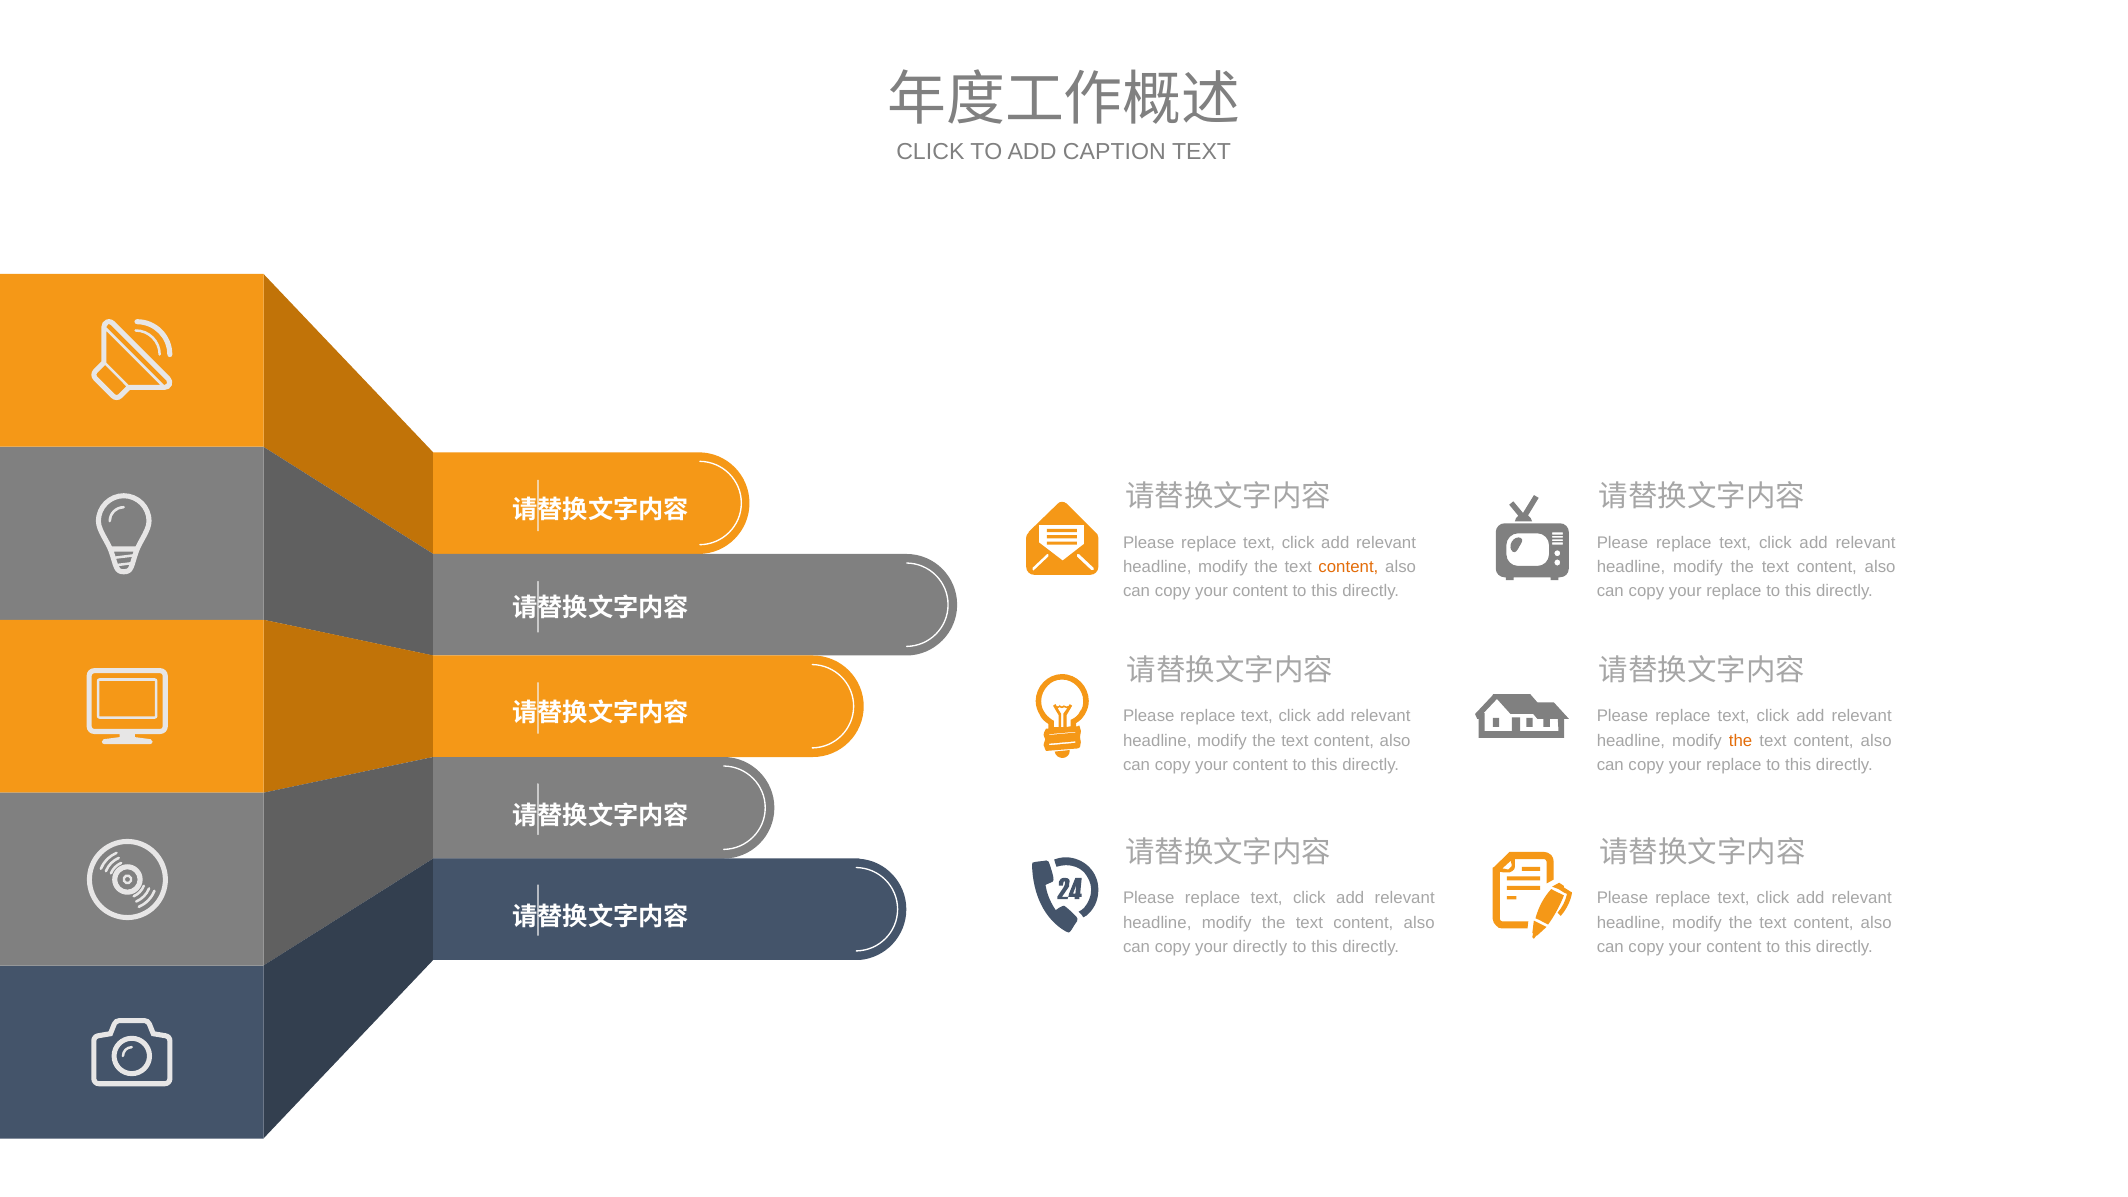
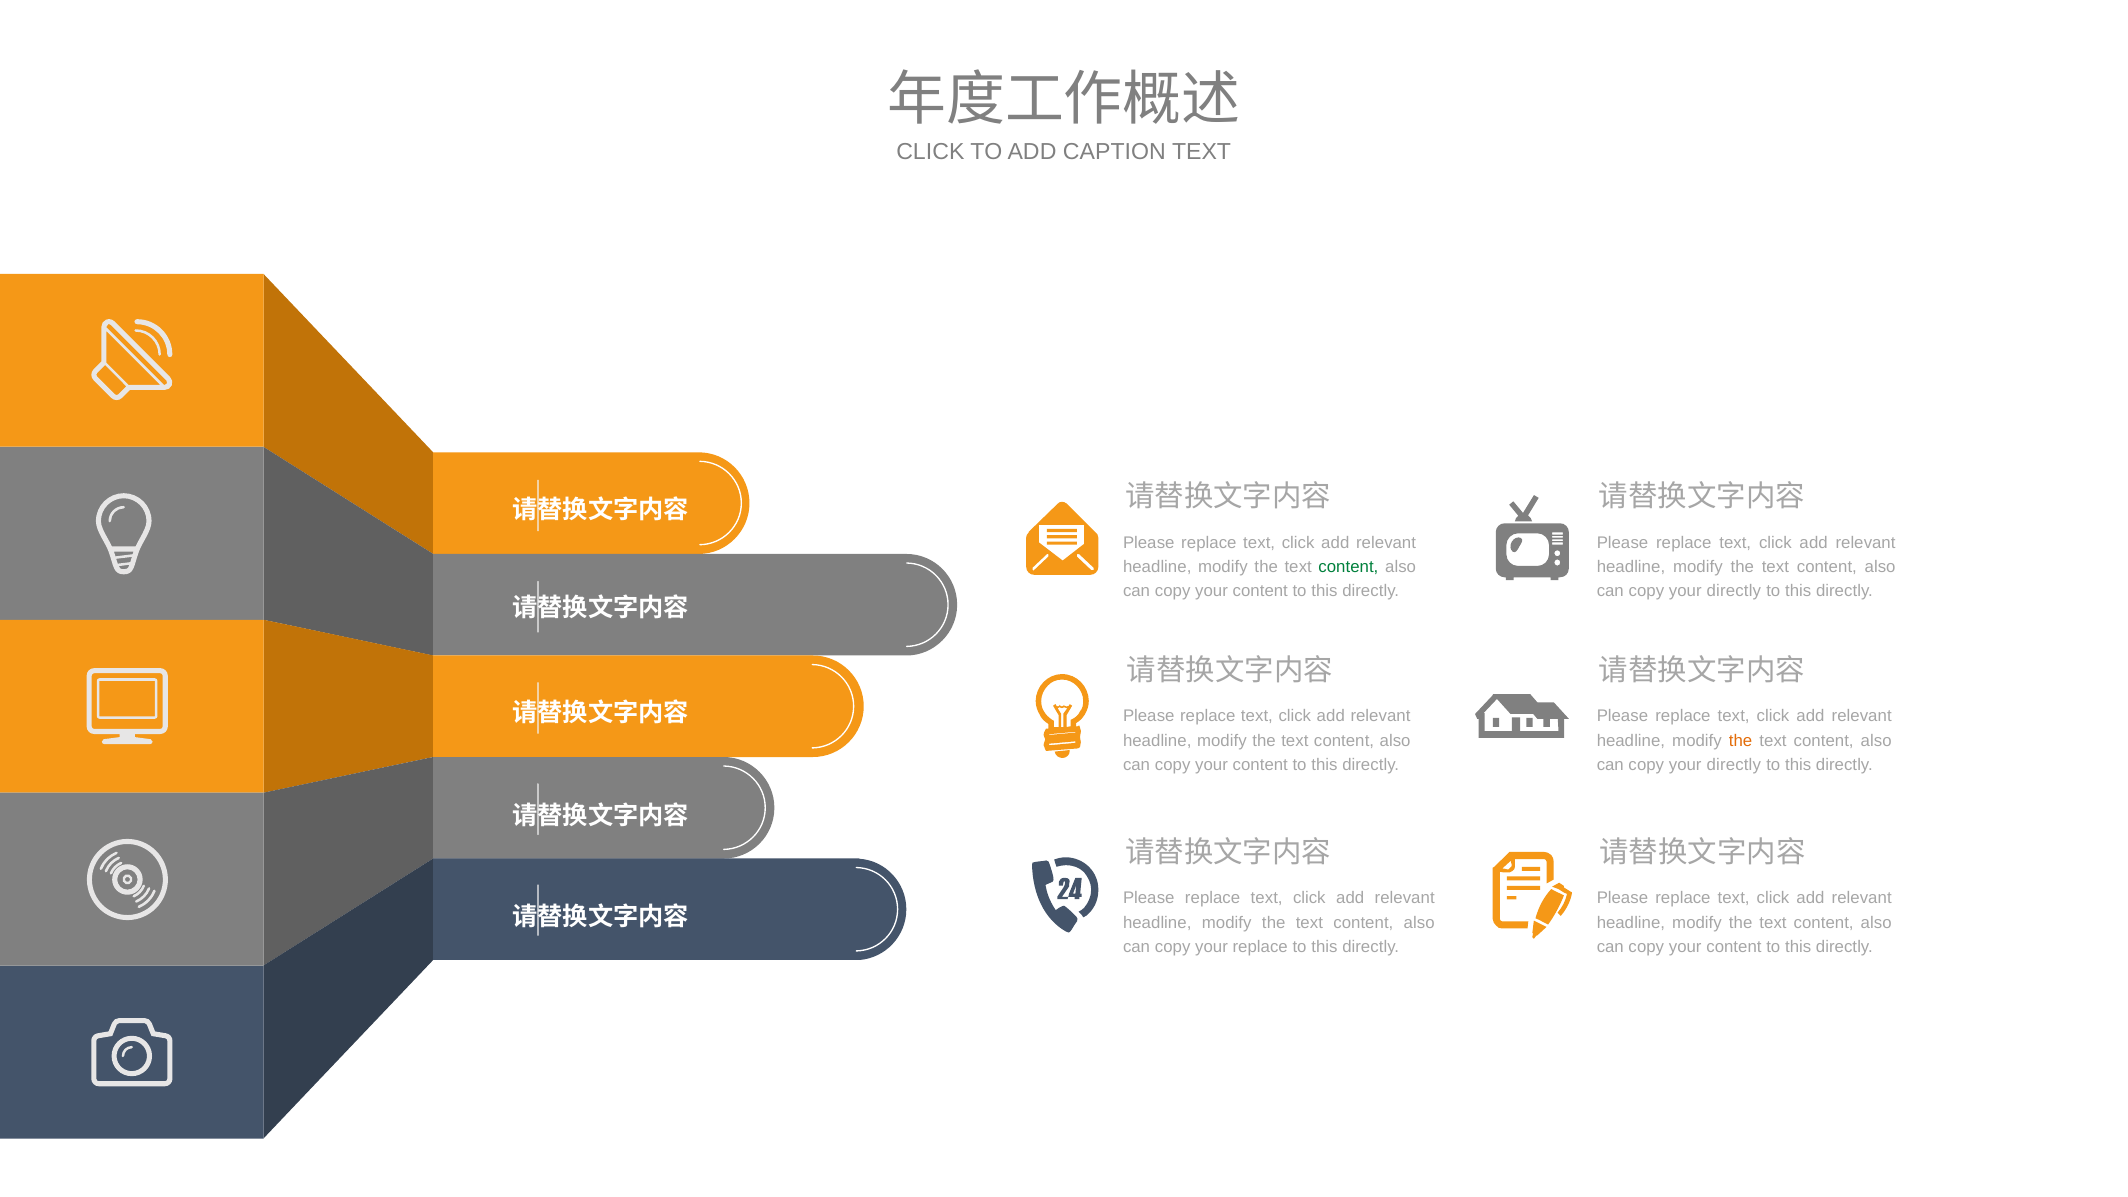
content at (1348, 567) colour: orange -> green
replace at (1734, 591): replace -> directly
replace at (1734, 765): replace -> directly
your directly: directly -> replace
